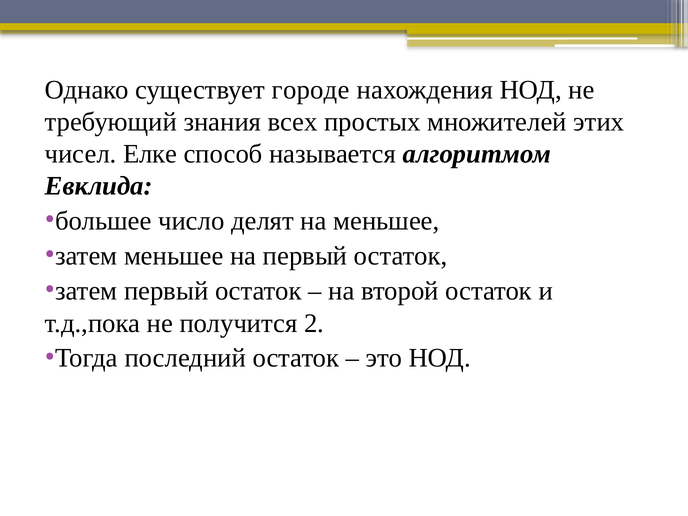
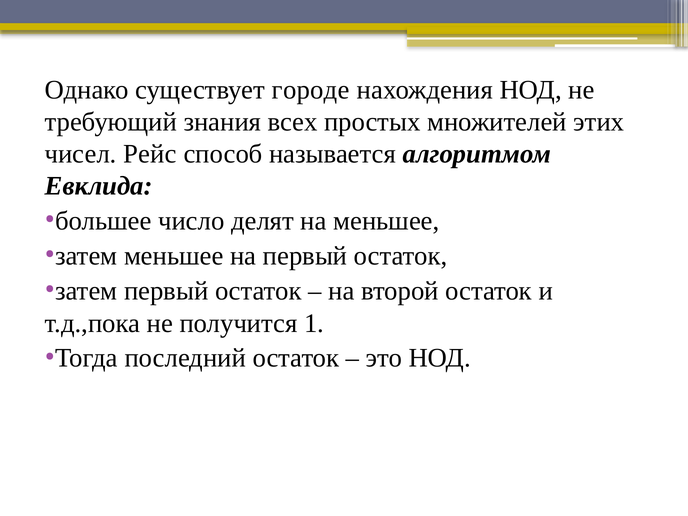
Елке: Елке -> Рейс
2: 2 -> 1
